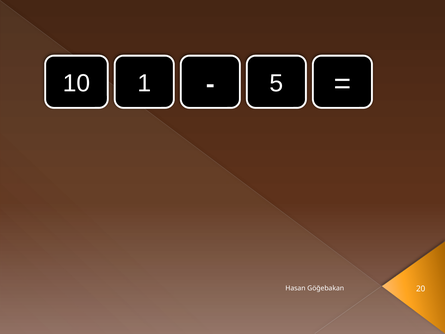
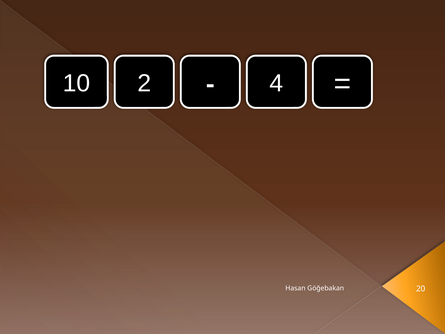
1: 1 -> 2
5: 5 -> 4
